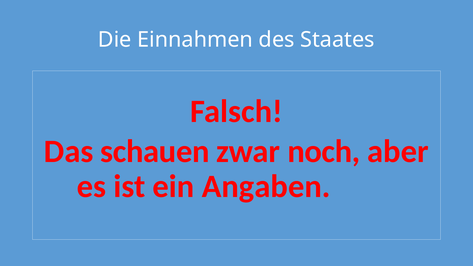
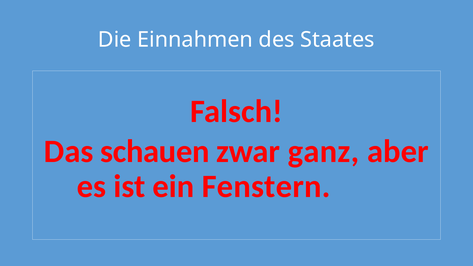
noch: noch -> ganz
Angaben: Angaben -> Fenstern
